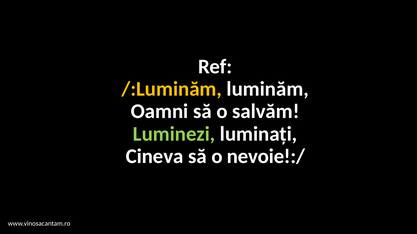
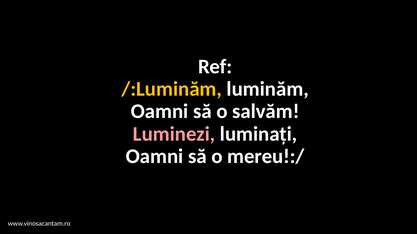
Luminezi colour: light green -> pink
Cineva at (155, 157): Cineva -> Oamni
nevoie!:/: nevoie!:/ -> mereu!:/
